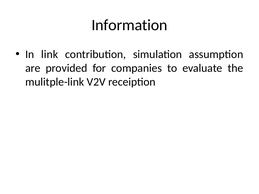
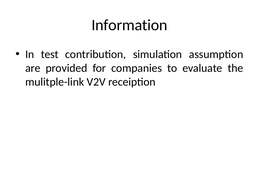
link: link -> test
